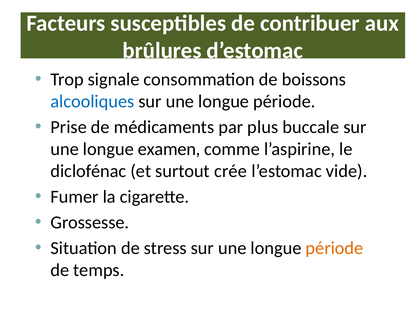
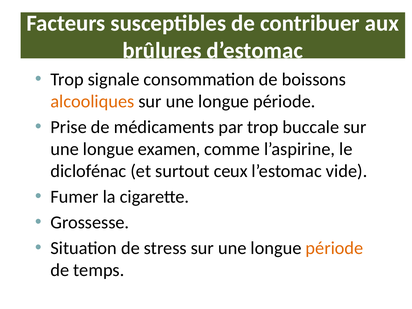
alcooliques colour: blue -> orange
par plus: plus -> trop
crée: crée -> ceux
